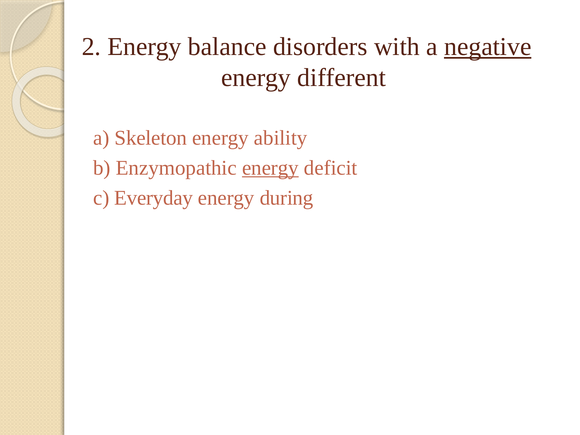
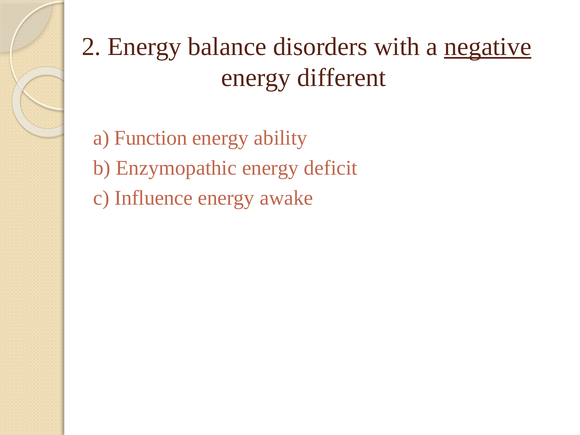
Skeleton: Skeleton -> Function
energy at (270, 168) underline: present -> none
Everyday: Everyday -> Influence
during: during -> awake
